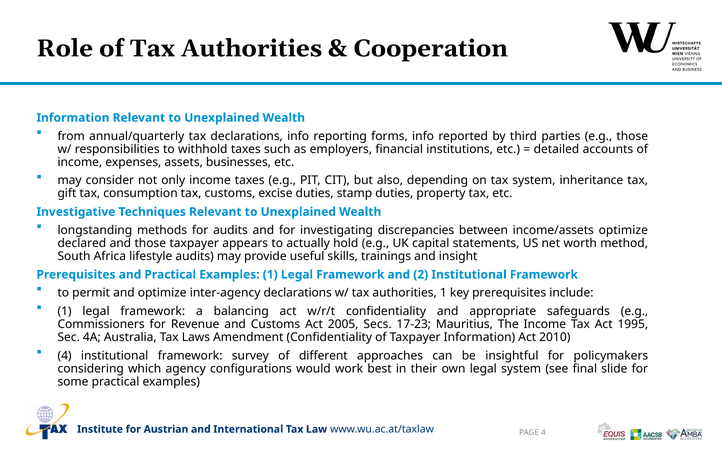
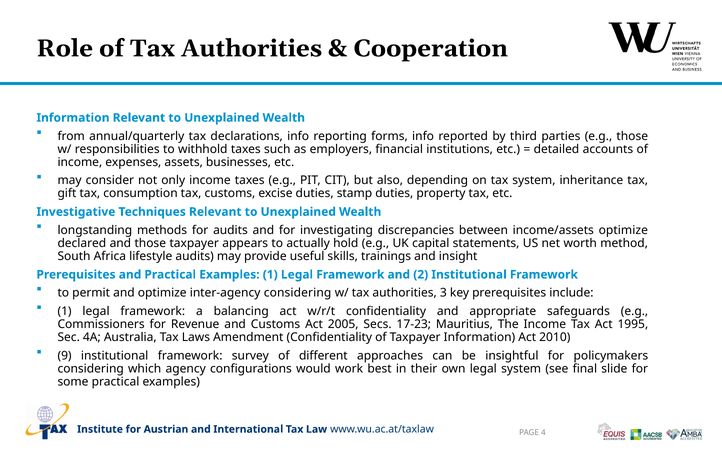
inter-agency declarations: declarations -> considering
authorities 1: 1 -> 3
4 at (65, 356): 4 -> 9
